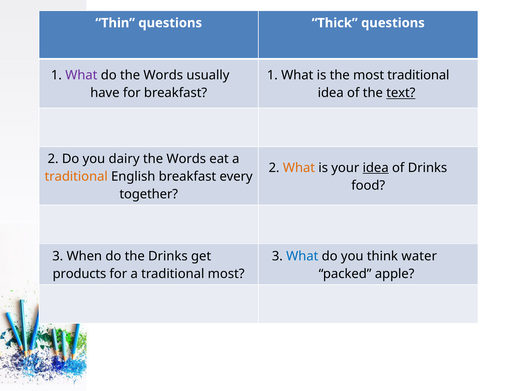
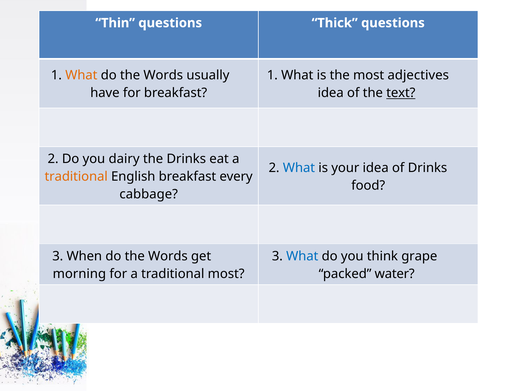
What at (81, 75) colour: purple -> orange
most traditional: traditional -> adjectives
Words at (186, 159): Words -> Drinks
What at (299, 168) colour: orange -> blue
idea at (376, 168) underline: present -> none
together: together -> cabbage
When do the Drinks: Drinks -> Words
water: water -> grape
products: products -> morning
apple: apple -> water
